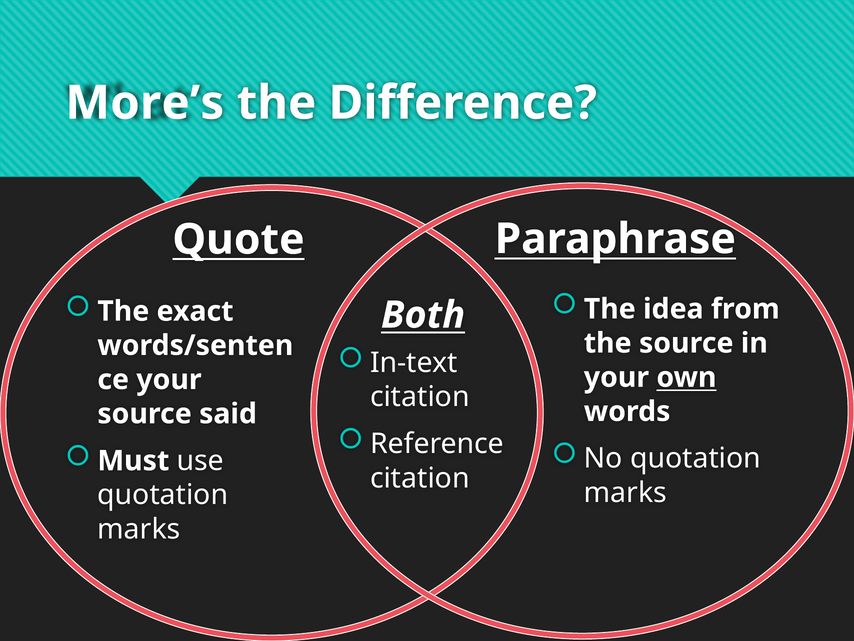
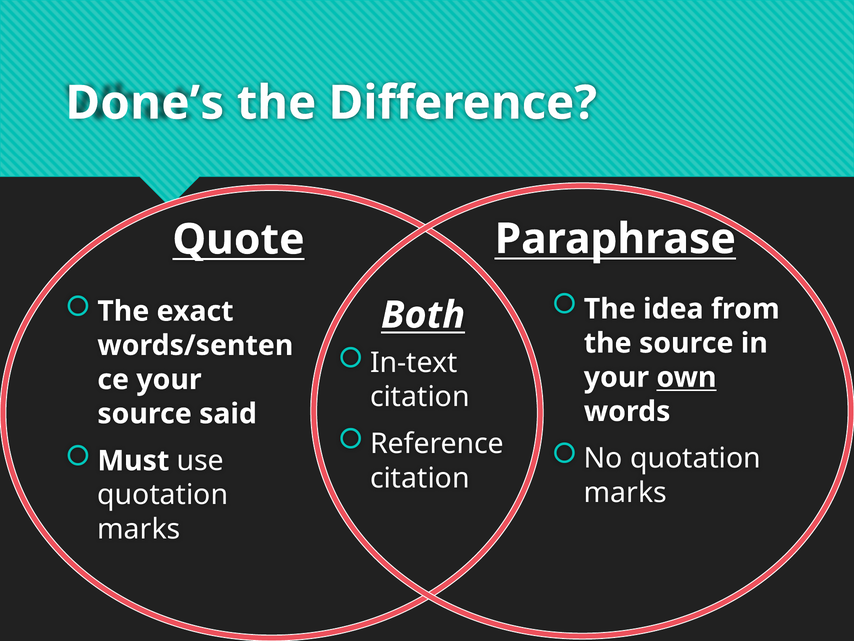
More’s: More’s -> Done’s
